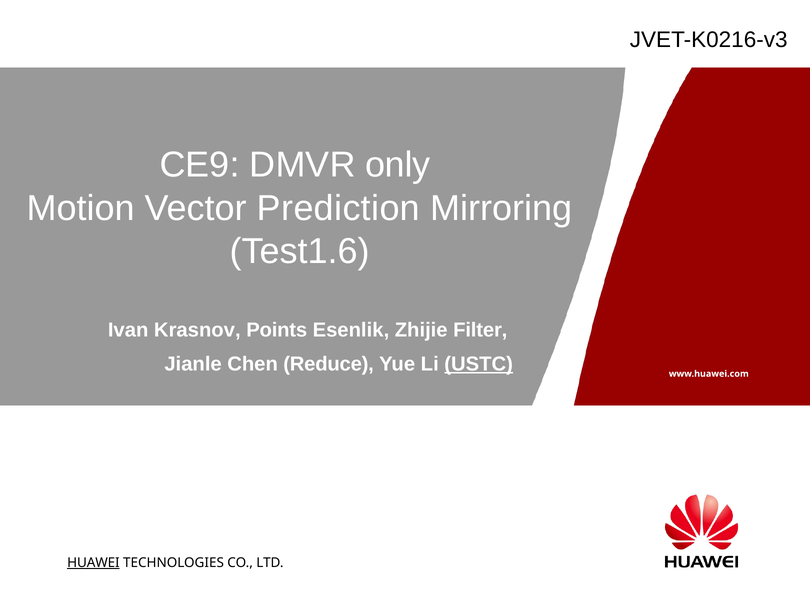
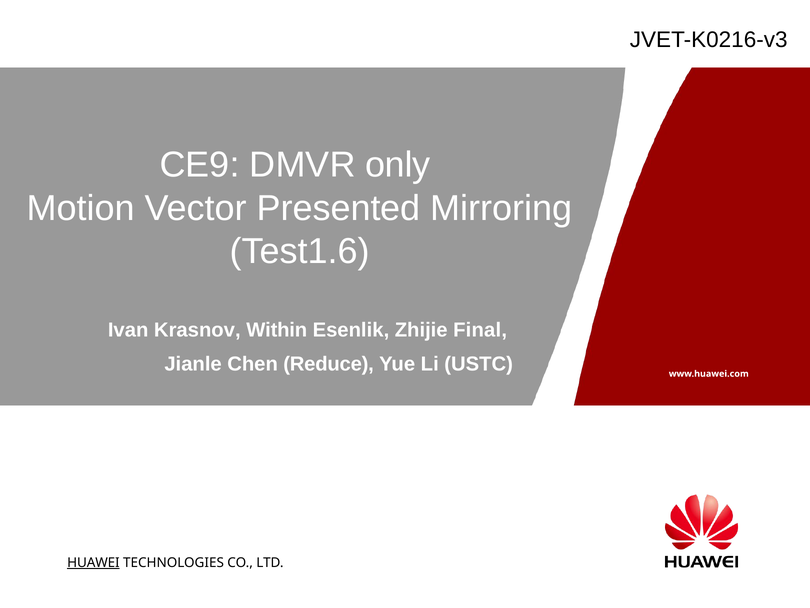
Prediction: Prediction -> Presented
Points: Points -> Within
Filter: Filter -> Final
USTC underline: present -> none
